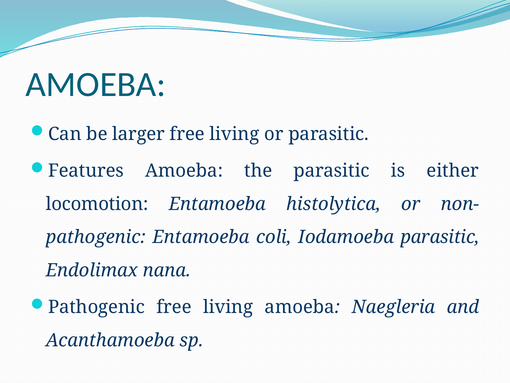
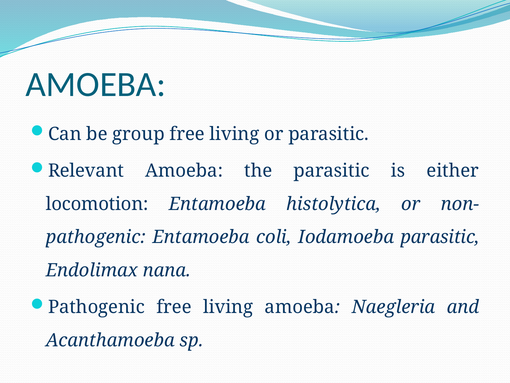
larger: larger -> group
Features: Features -> Relevant
